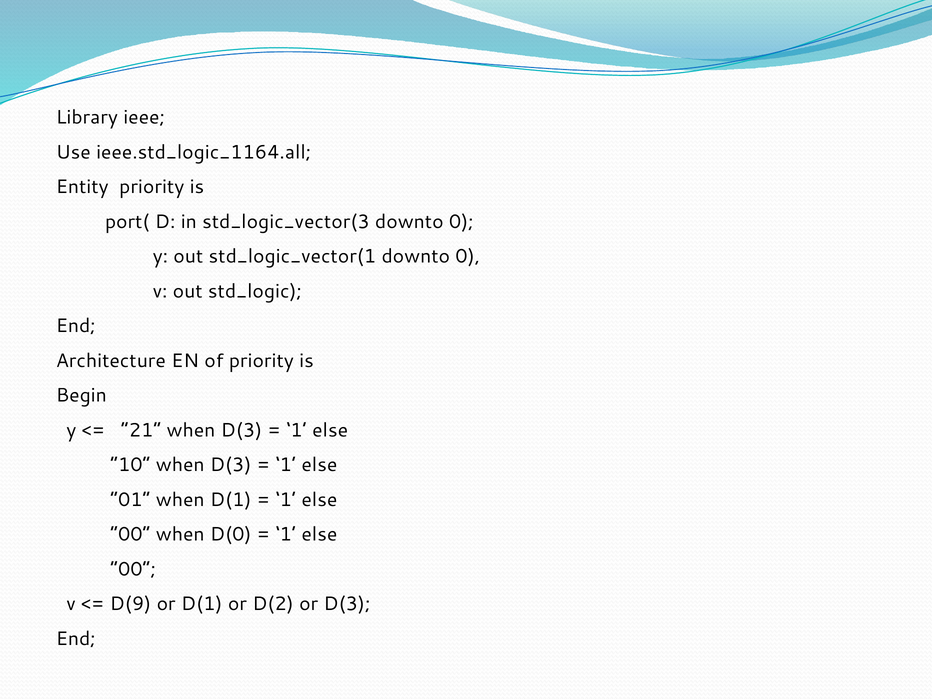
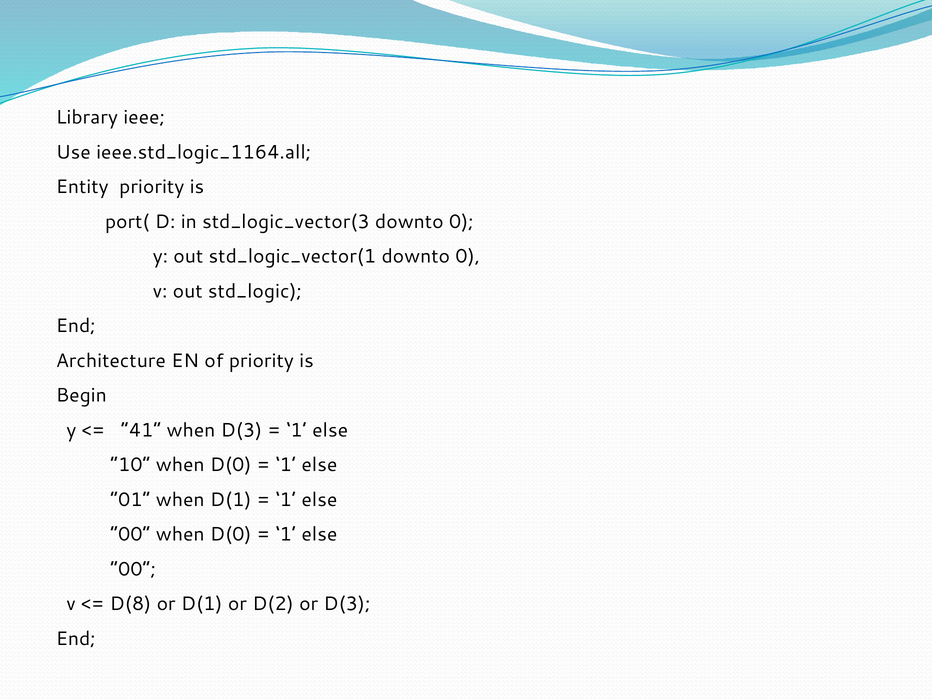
21: 21 -> 41
10 when D(3: D(3 -> D(0
D(9: D(9 -> D(8
